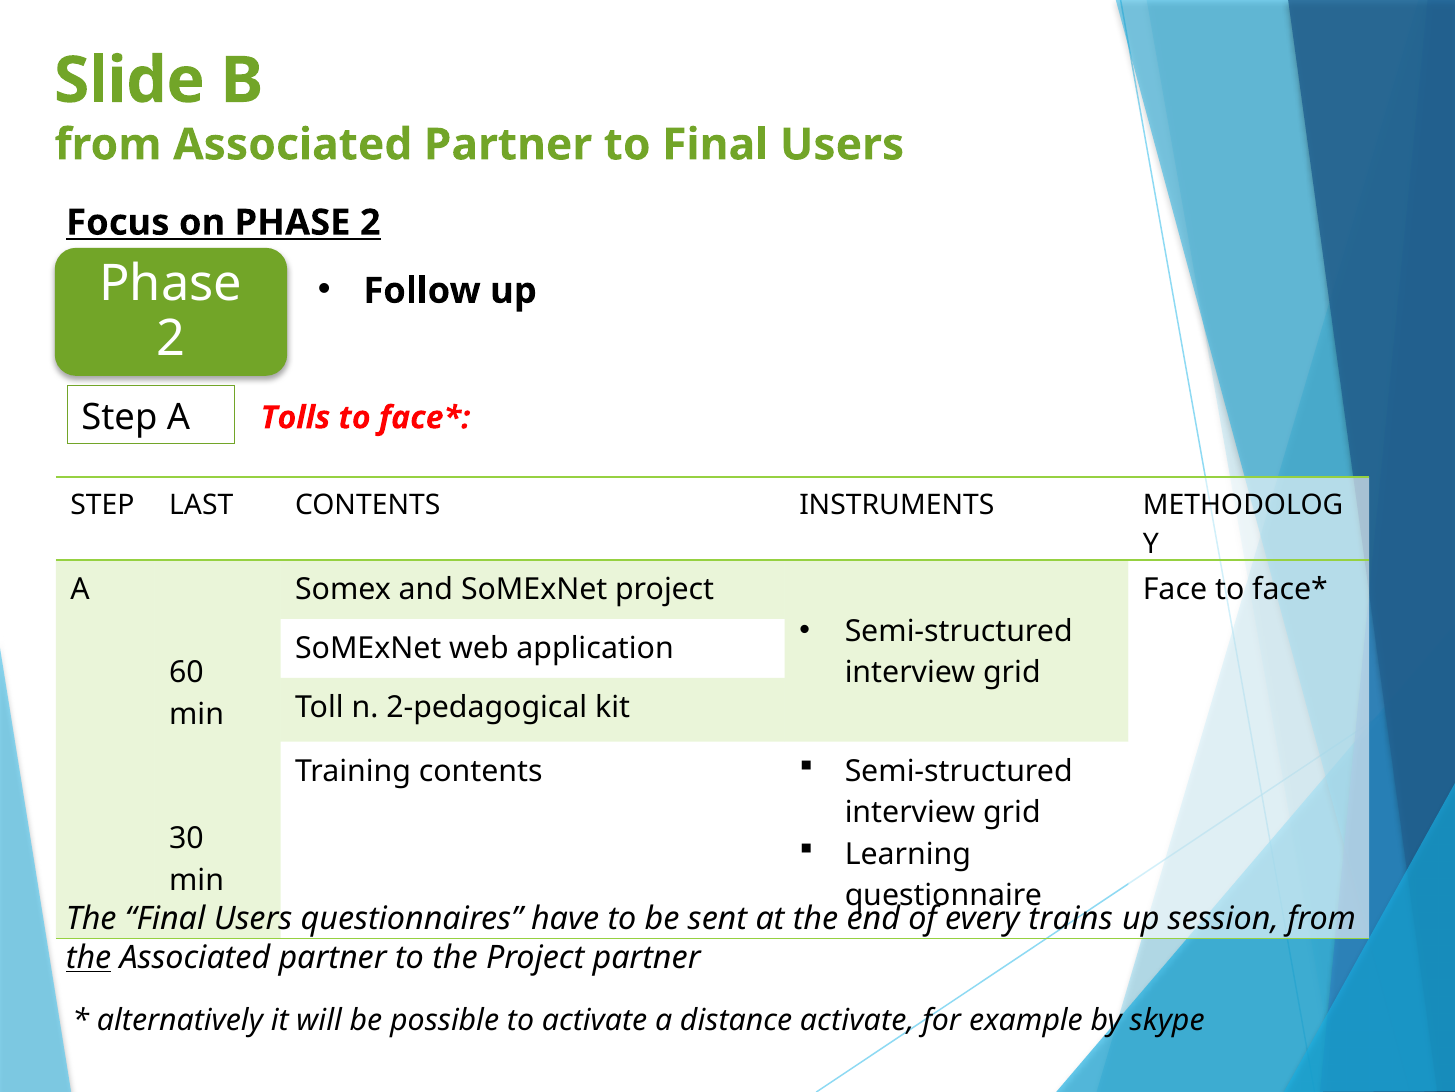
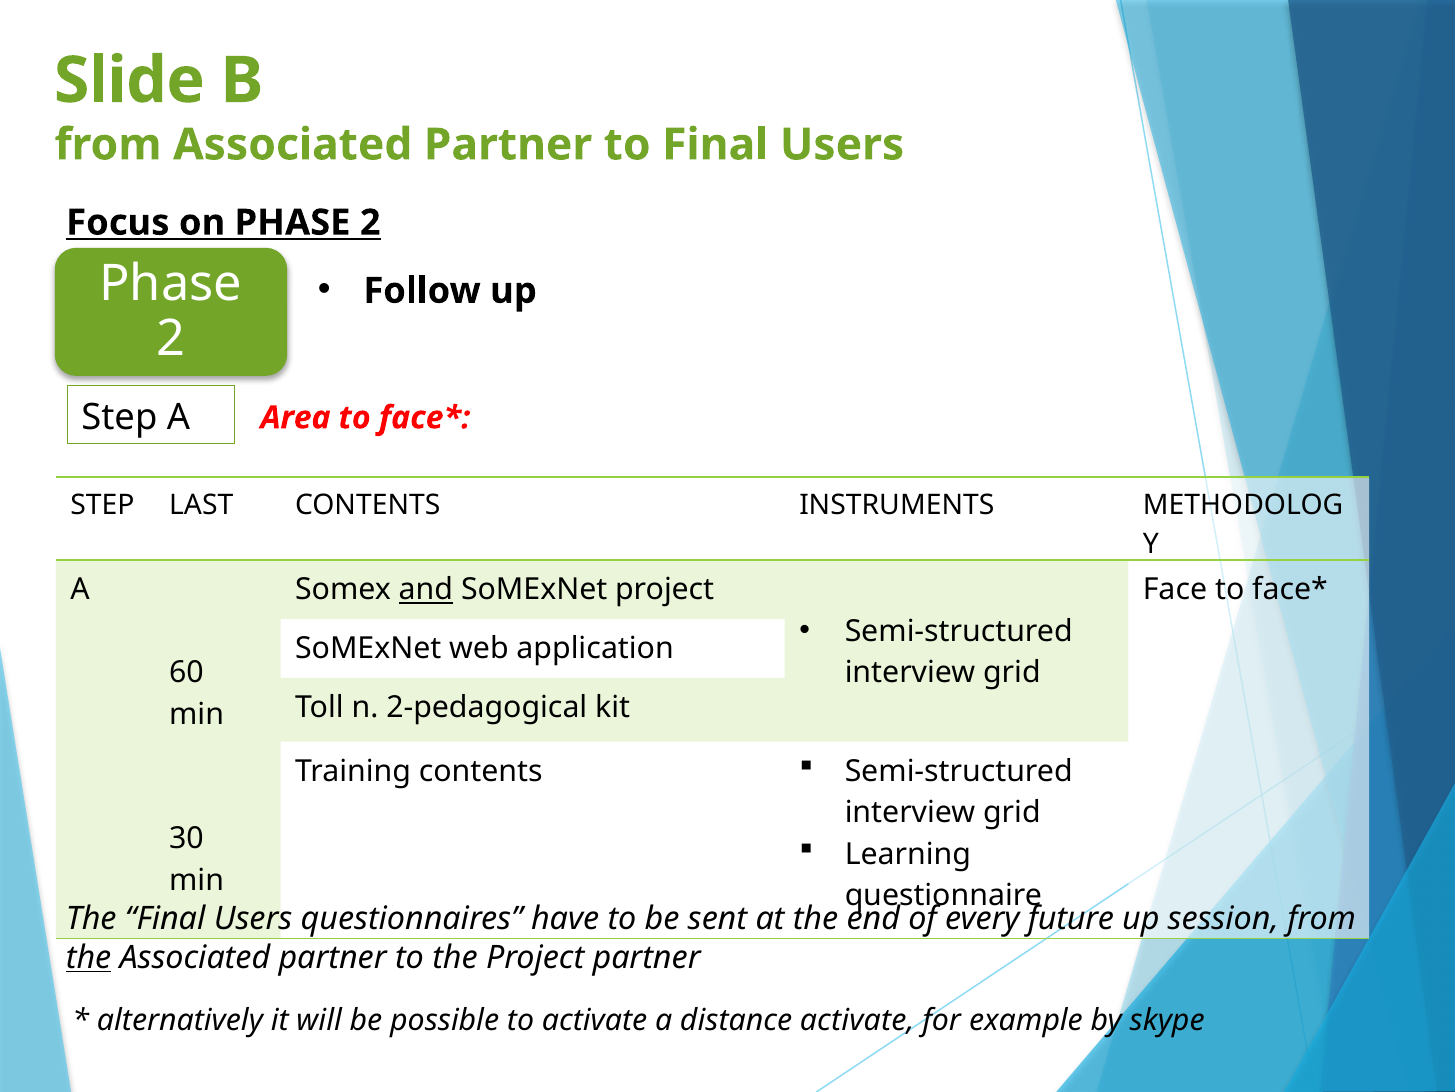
Tolls: Tolls -> Area
and underline: none -> present
trains: trains -> future
